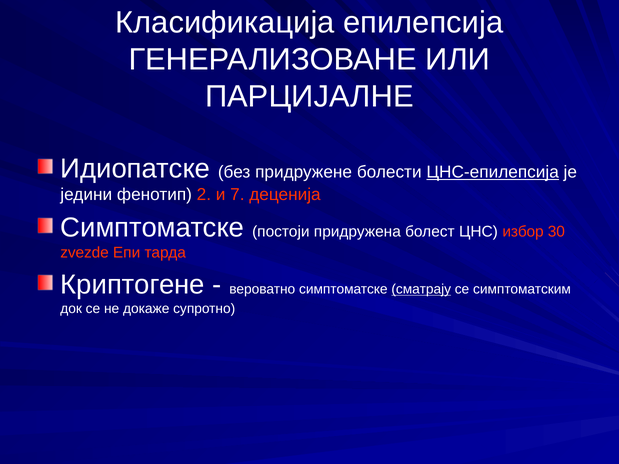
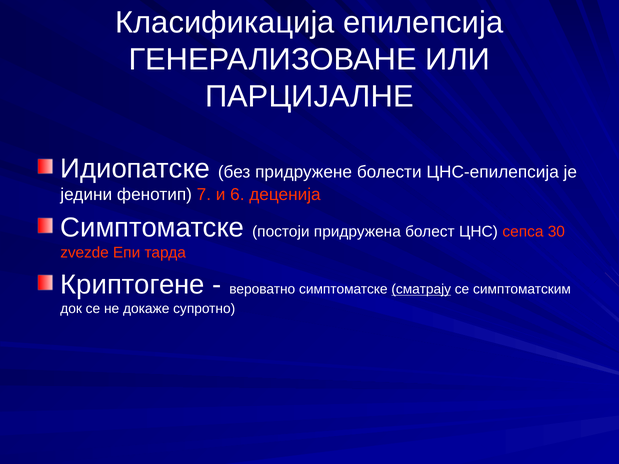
ЦНС-епилепсија underline: present -> none
2: 2 -> 7
7: 7 -> 6
избор: избор -> сепса
